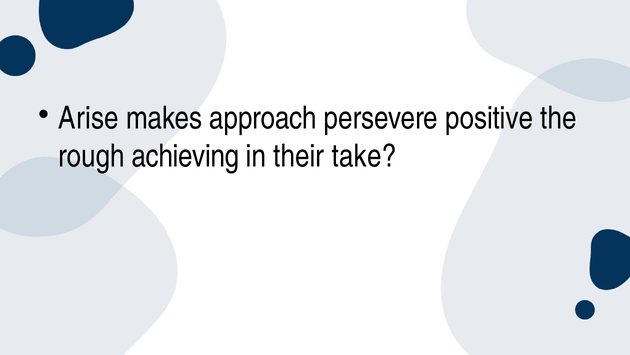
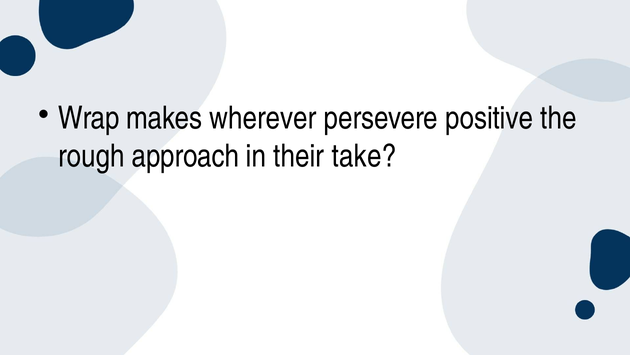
Arise: Arise -> Wrap
approach: approach -> wherever
achieving: achieving -> approach
